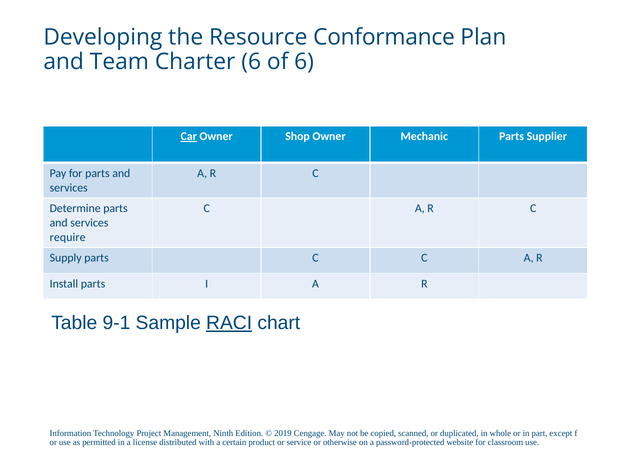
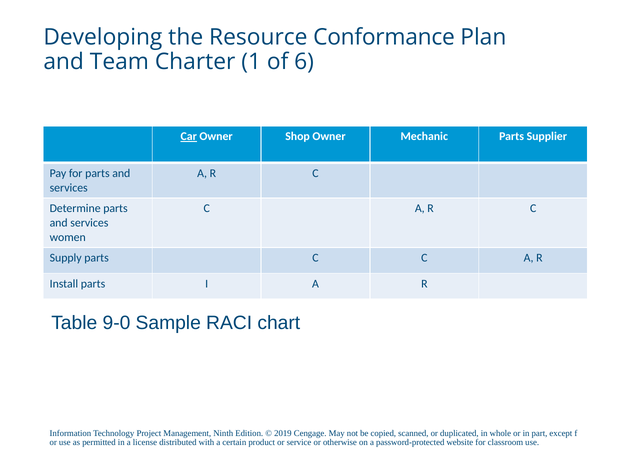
Charter 6: 6 -> 1
require: require -> women
9-1: 9-1 -> 9-0
RACI underline: present -> none
